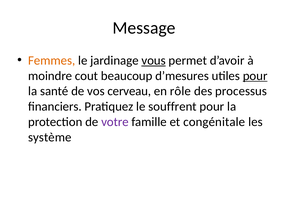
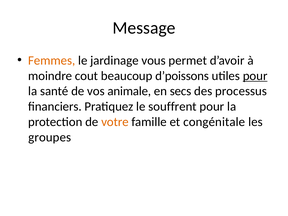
vous underline: present -> none
d’mesures: d’mesures -> d’poissons
cerveau: cerveau -> animale
rôle: rôle -> secs
votre colour: purple -> orange
système: système -> groupes
